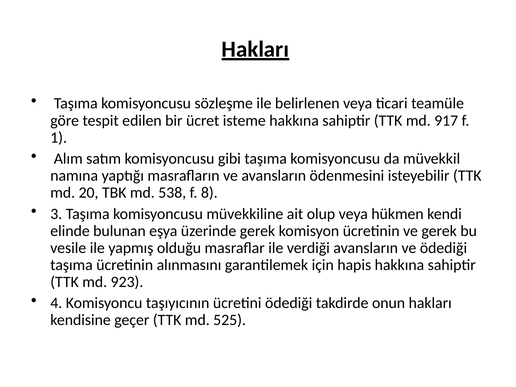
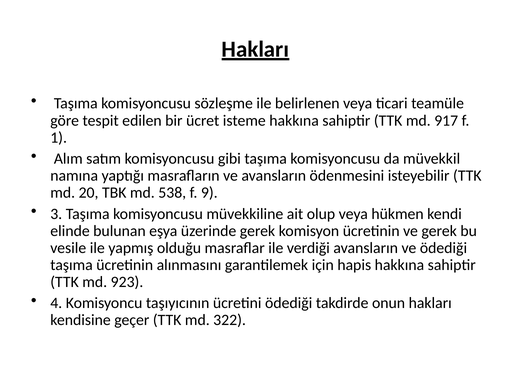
8: 8 -> 9
525: 525 -> 322
